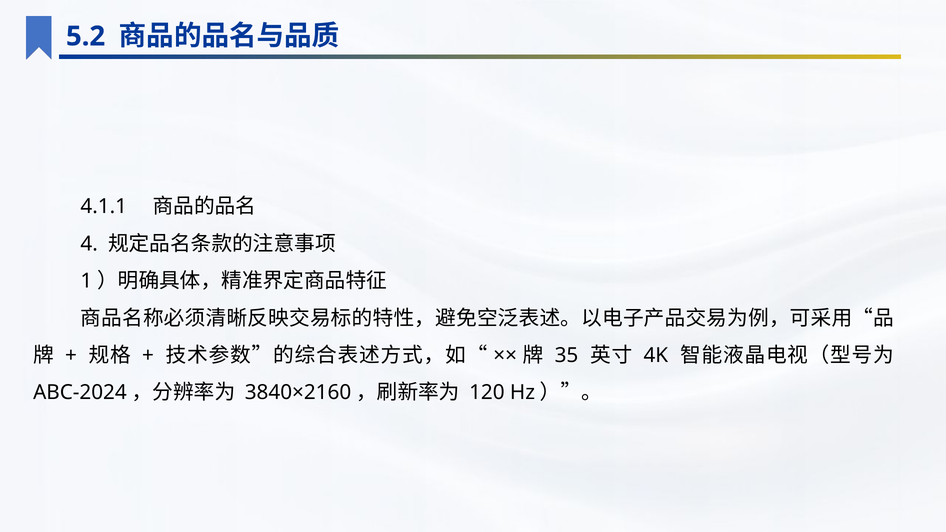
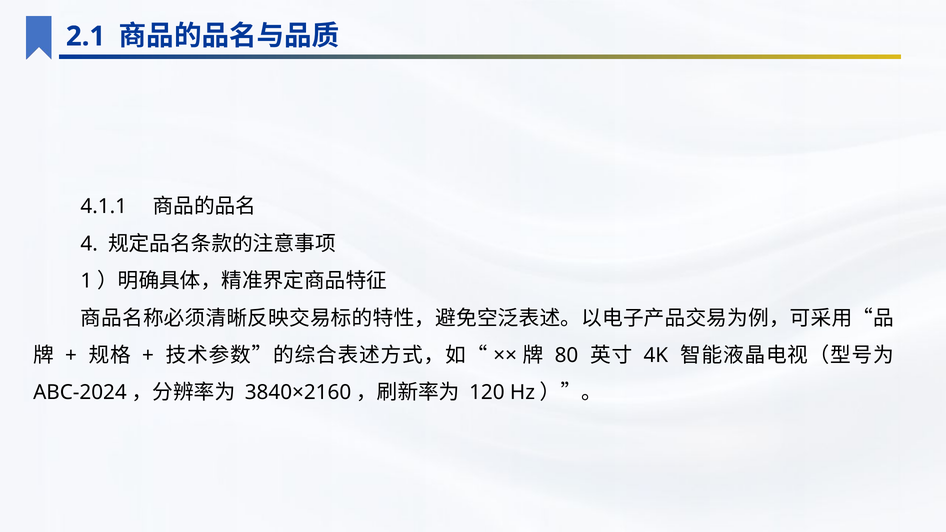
5.2: 5.2 -> 2.1
35: 35 -> 80
